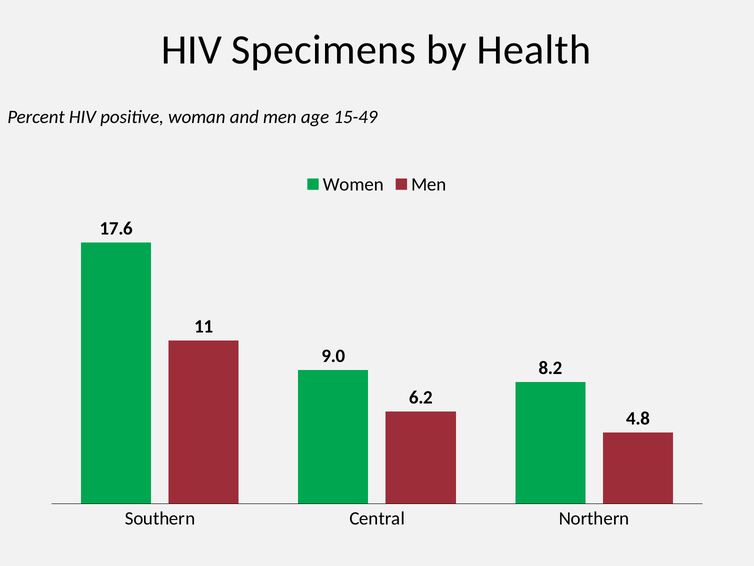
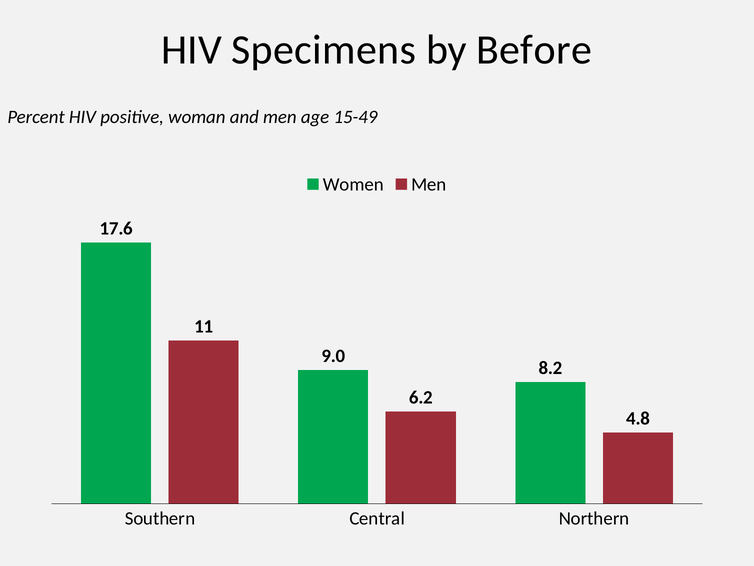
Health: Health -> Before
